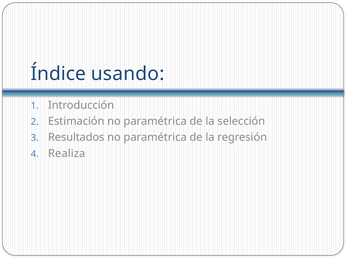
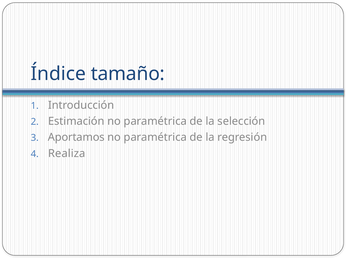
usando: usando -> tamaño
Resultados: Resultados -> Aportamos
